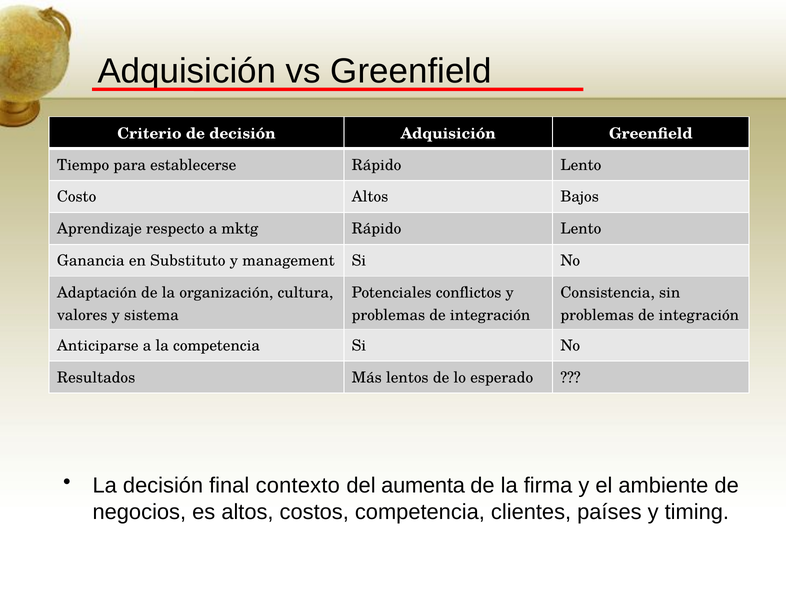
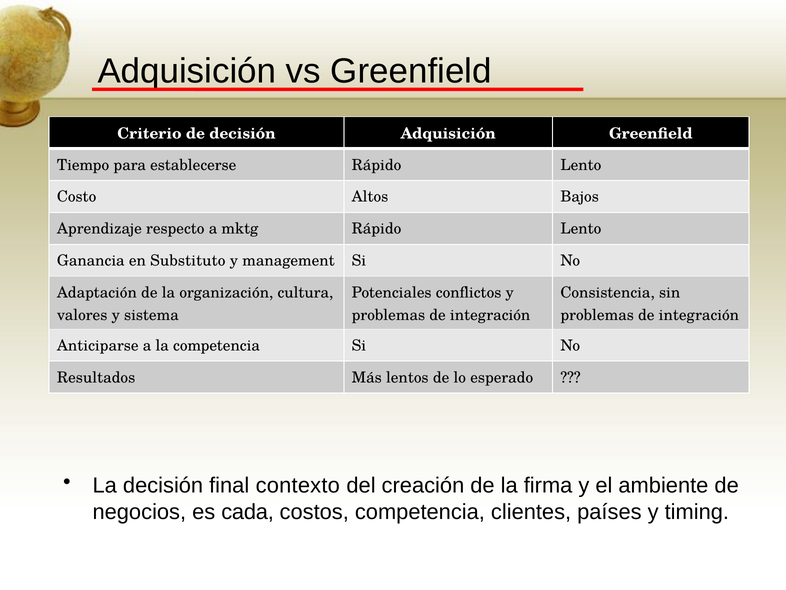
aumenta: aumenta -> creación
es altos: altos -> cada
